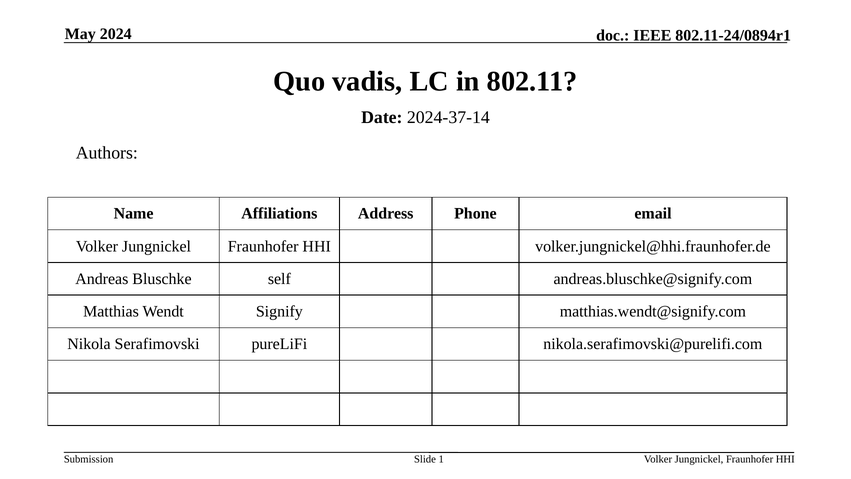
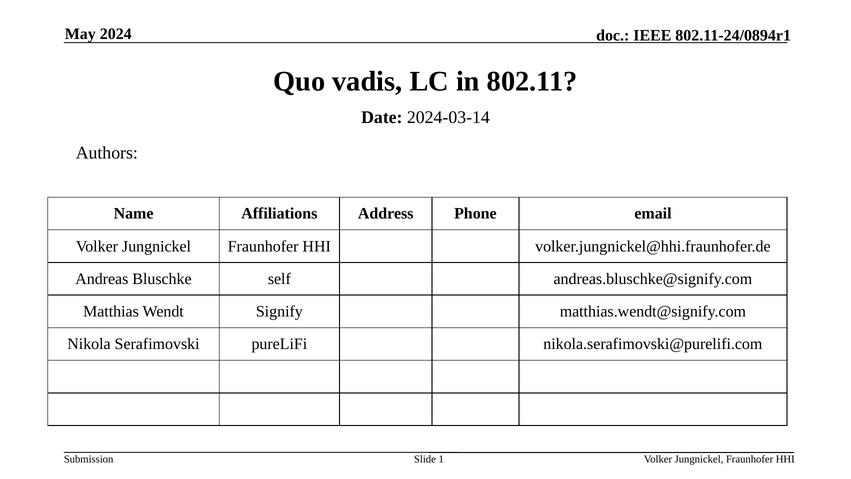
2024-37-14: 2024-37-14 -> 2024-03-14
